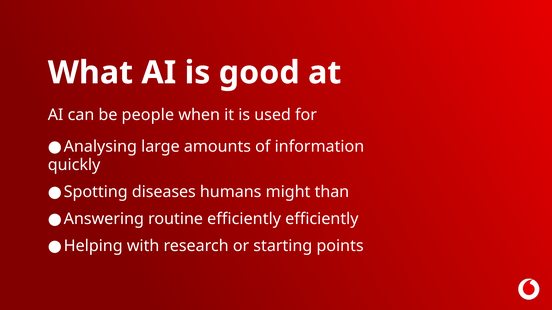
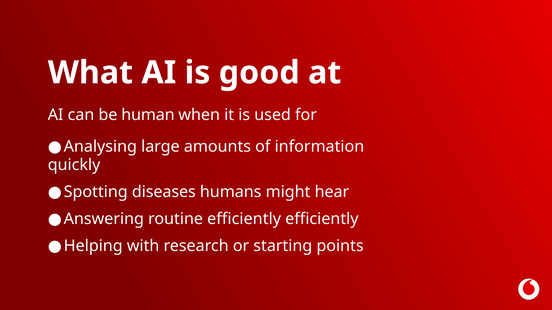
people: people -> human
than: than -> hear
